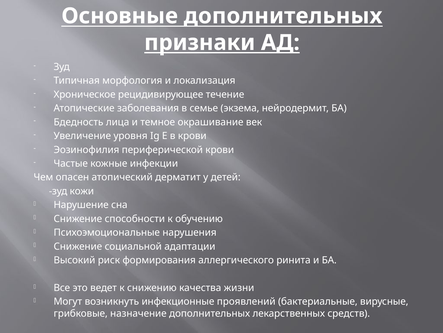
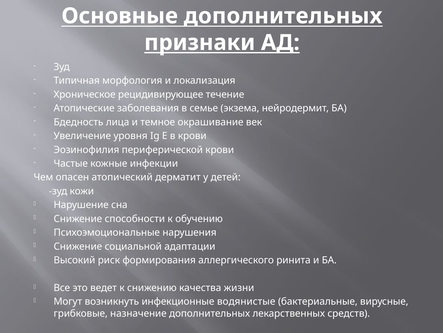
проявлений: проявлений -> водянистые
